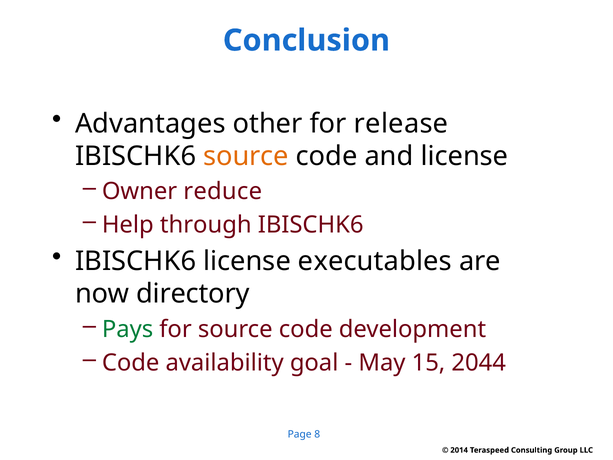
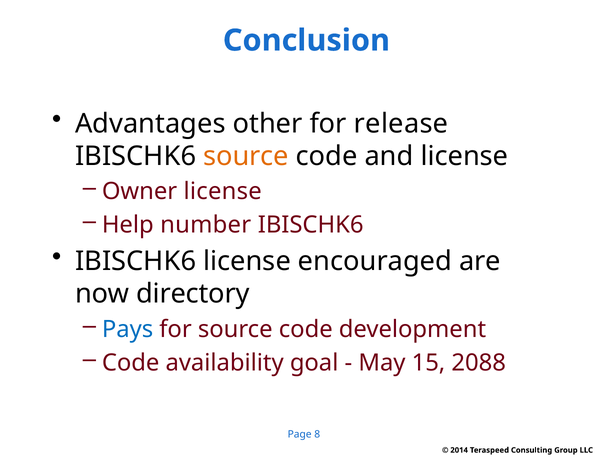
Owner reduce: reduce -> license
through: through -> number
executables: executables -> encouraged
Pays colour: green -> blue
2044: 2044 -> 2088
